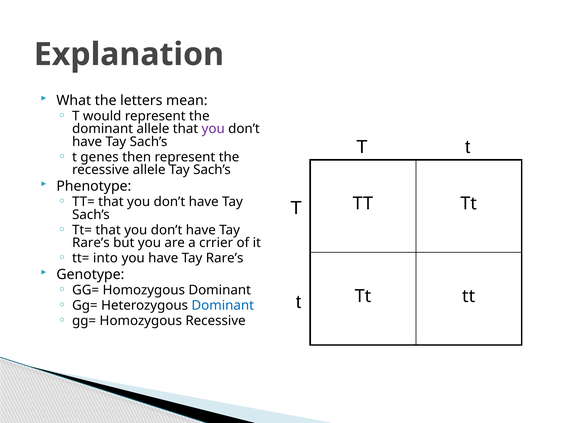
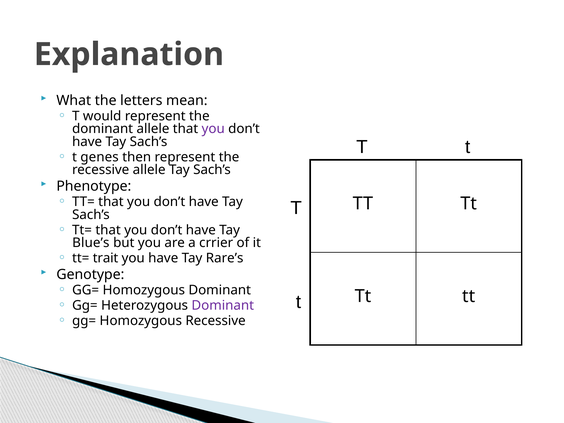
Rare’s at (91, 243): Rare’s -> Blue’s
into: into -> trait
Dominant at (223, 305) colour: blue -> purple
